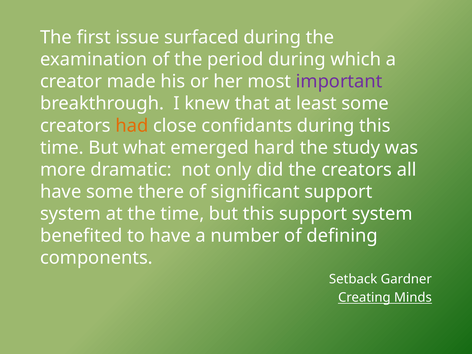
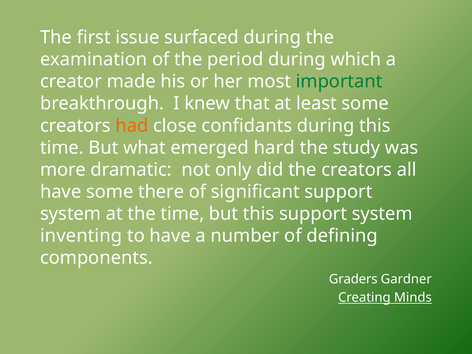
important colour: purple -> green
benefited: benefited -> inventing
Setback: Setback -> Graders
